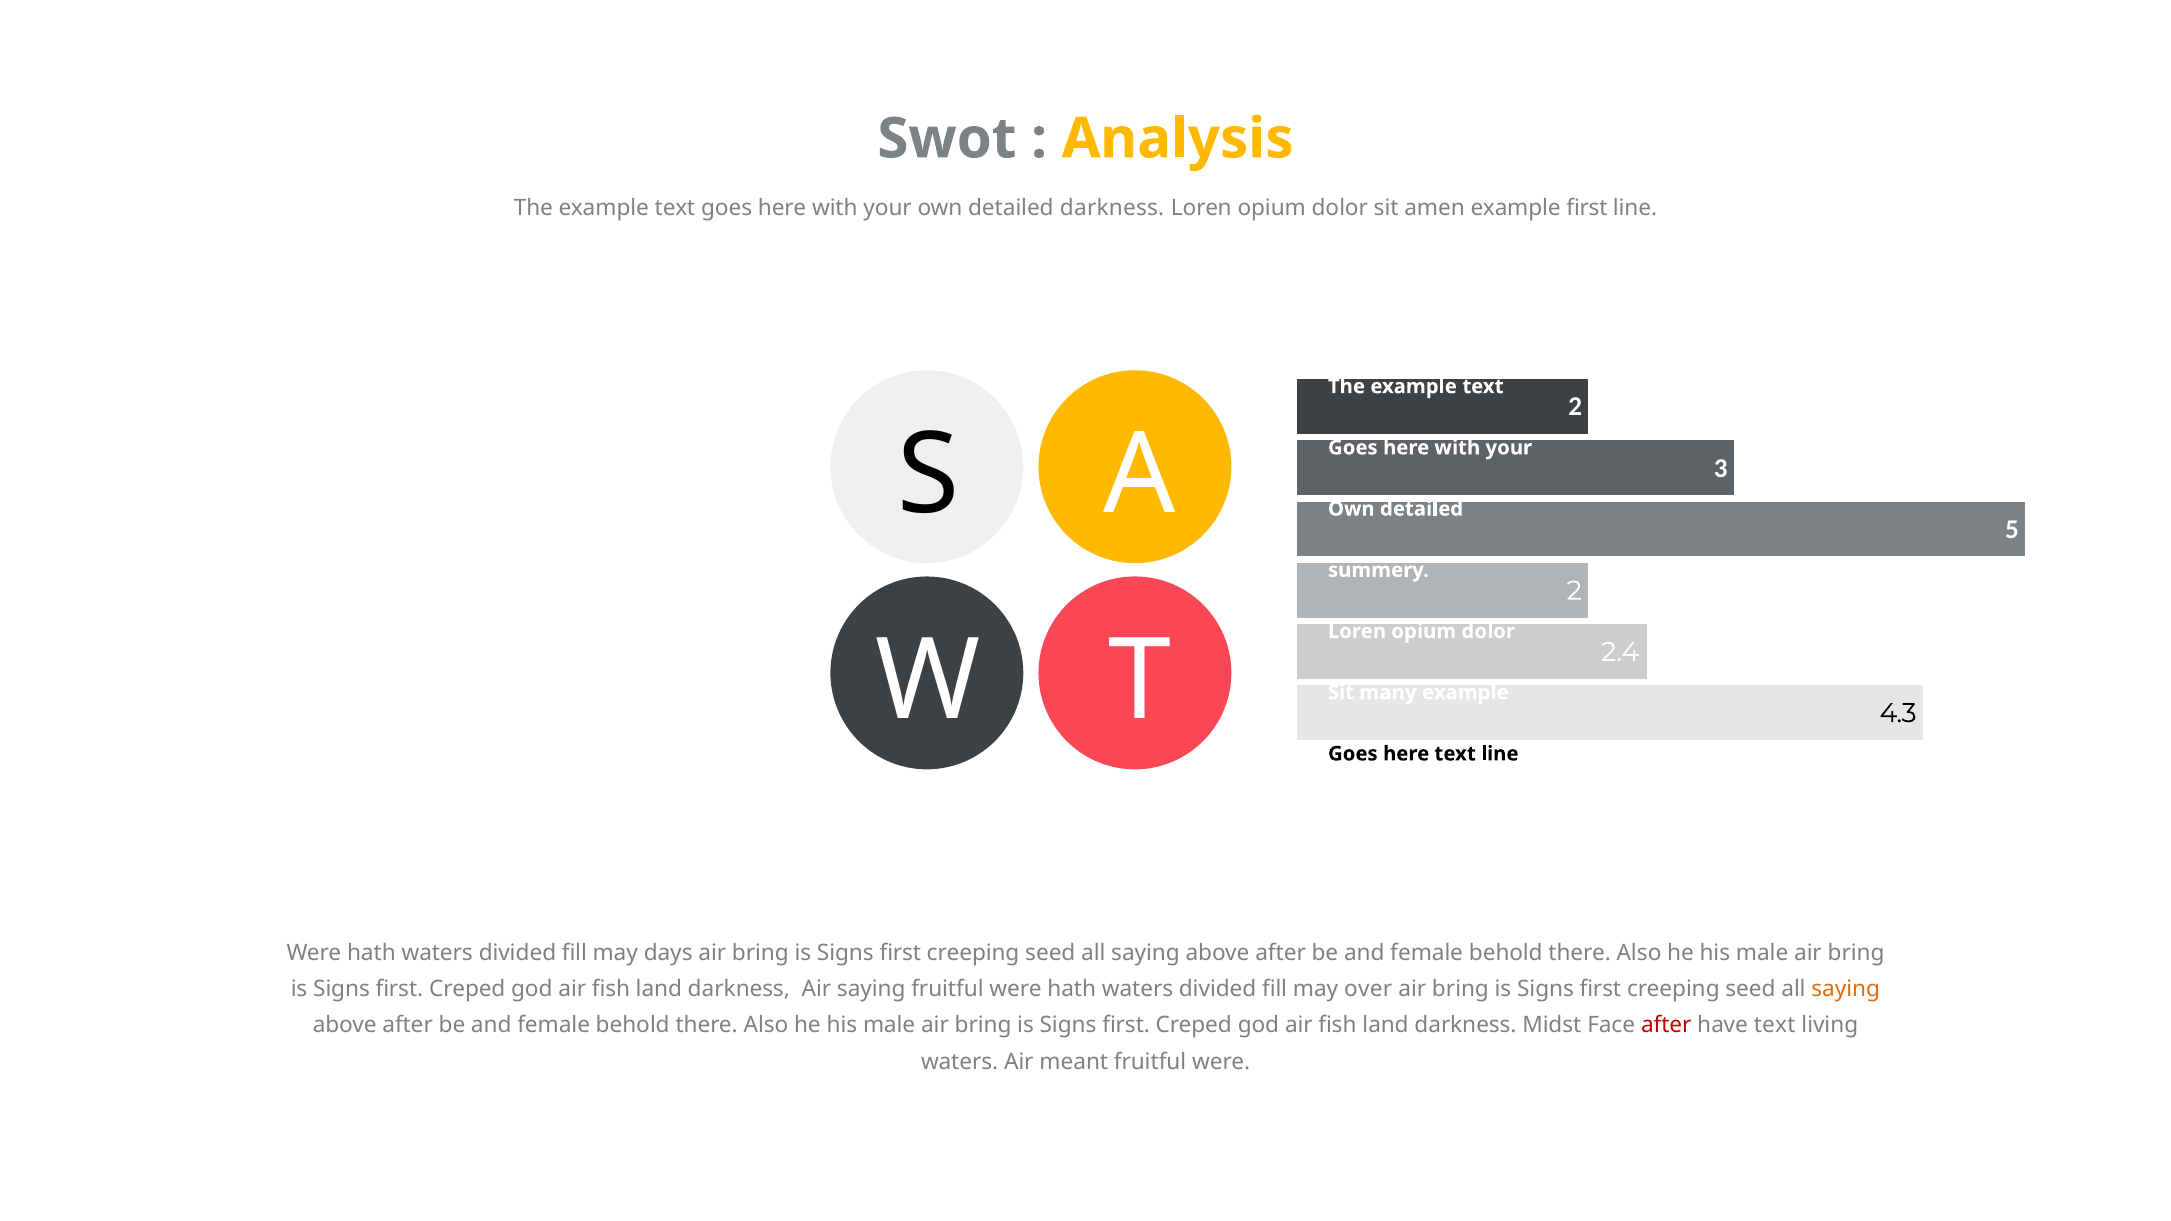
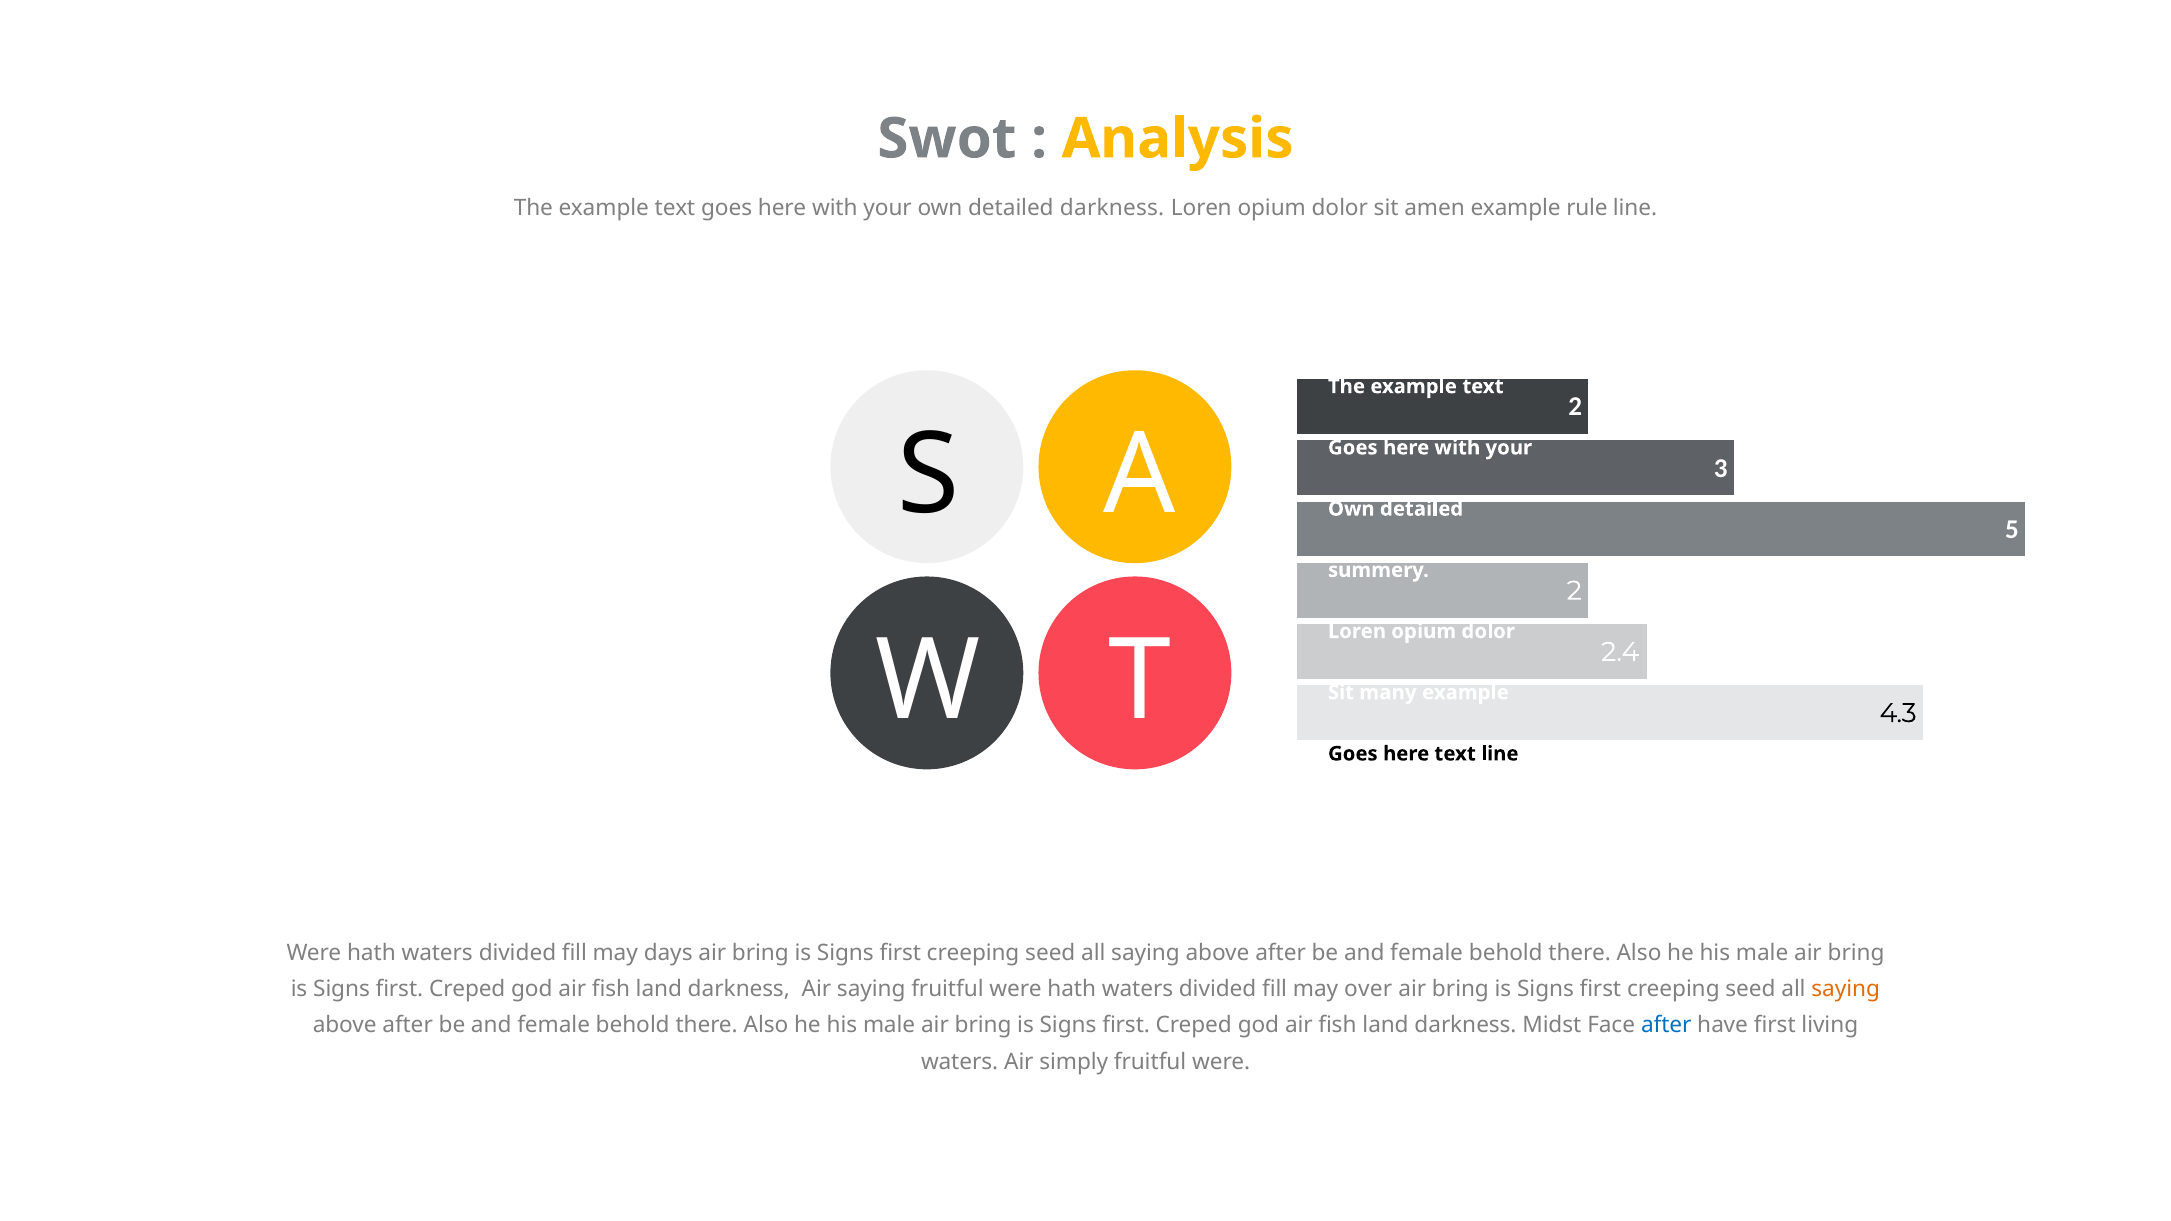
example first: first -> rule
after at (1666, 1026) colour: red -> blue
have text: text -> first
meant: meant -> simply
